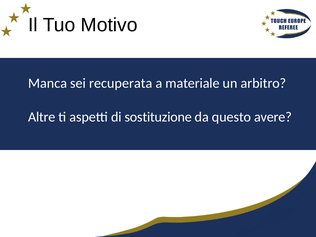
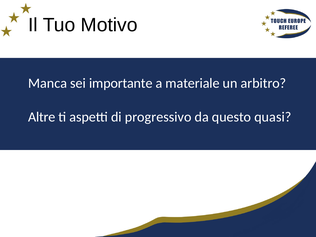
recuperata: recuperata -> importante
sostituzione: sostituzione -> progressivo
avere: avere -> quasi
